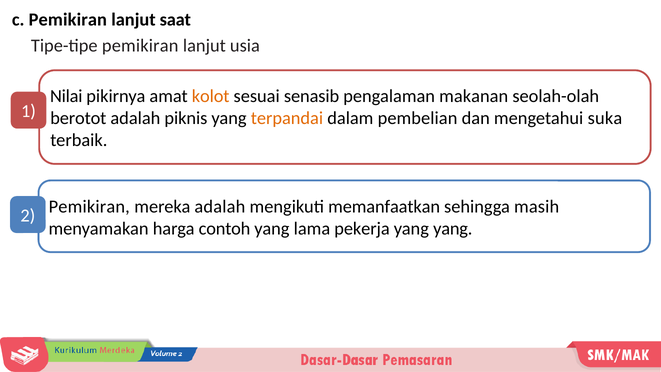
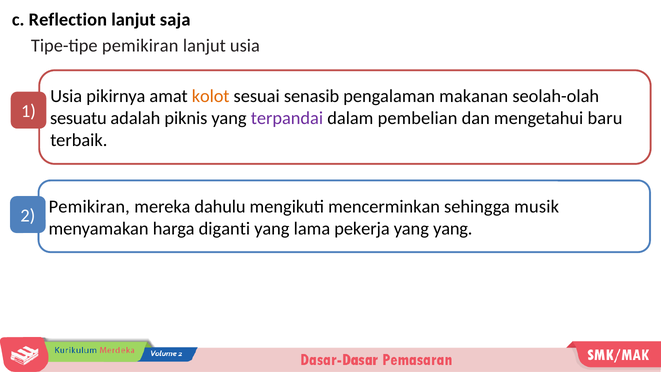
c Pemikiran: Pemikiran -> Reflection
saat: saat -> saja
Nilai at (66, 96): Nilai -> Usia
berotot: berotot -> sesuatu
terpandai colour: orange -> purple
suka: suka -> baru
mereka adalah: adalah -> dahulu
memanfaatkan: memanfaatkan -> mencerminkan
masih: masih -> musik
contoh: contoh -> diganti
